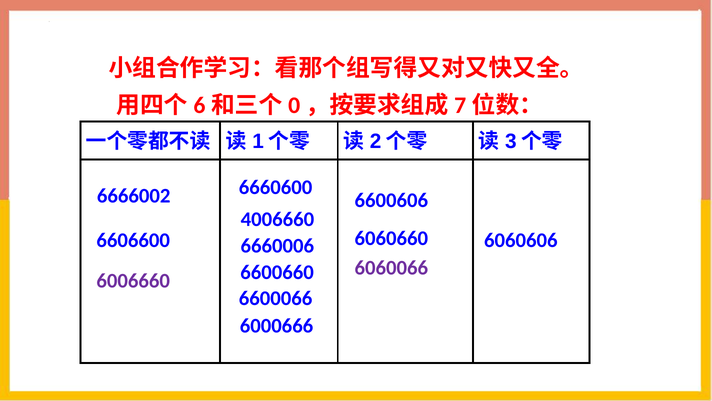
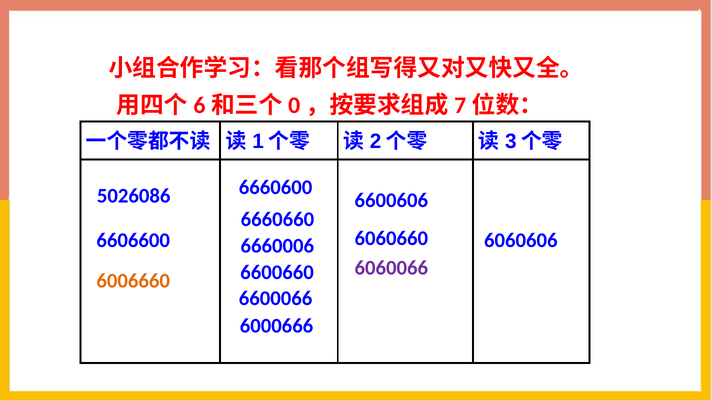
6666002: 6666002 -> 5026086
4006660: 4006660 -> 6660660
6006660 colour: purple -> orange
